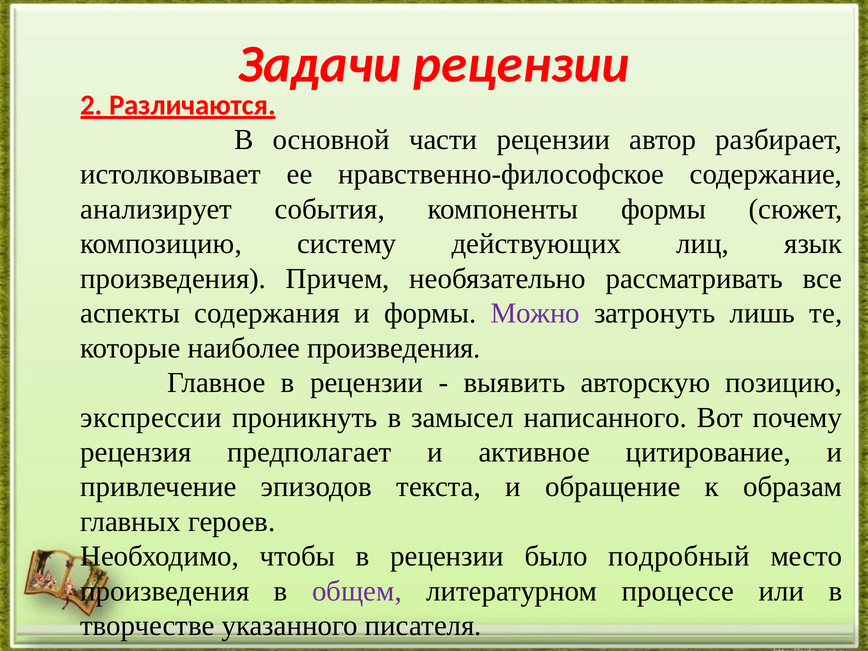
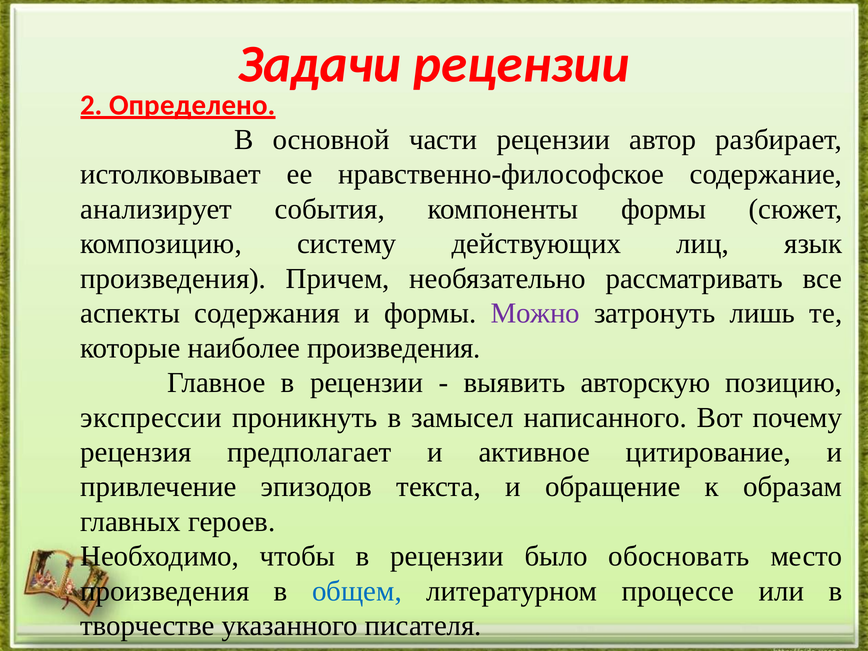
Различаются: Различаются -> Определено
подробный: подробный -> обосновать
общем colour: purple -> blue
